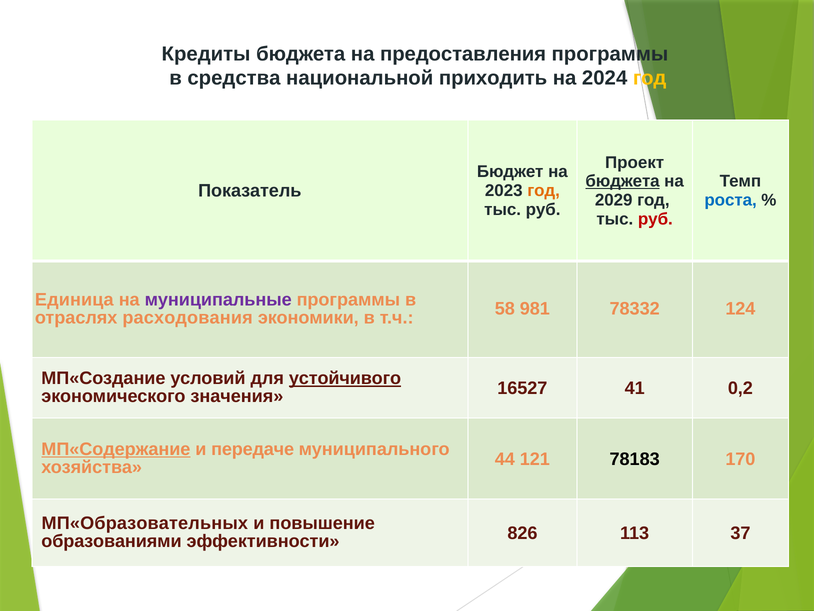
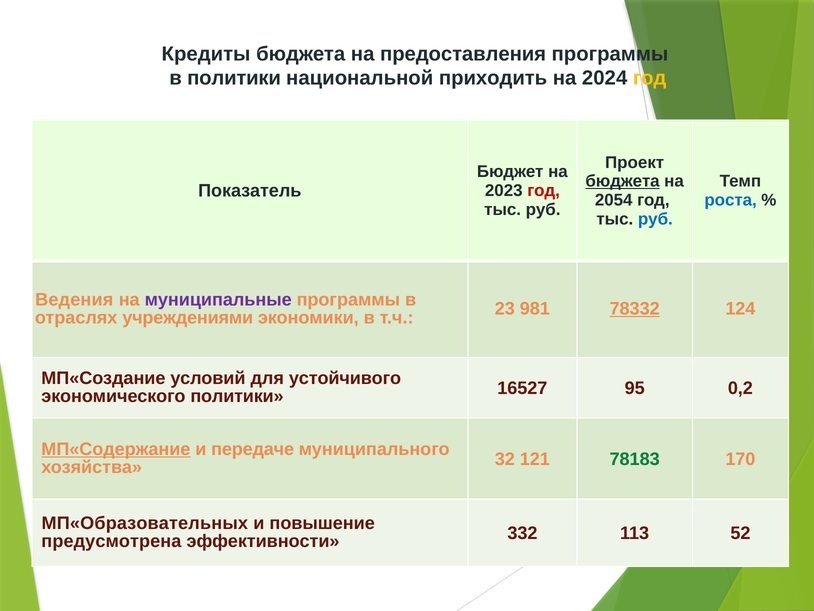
в средства: средства -> политики
год at (544, 191) colour: orange -> red
2029: 2029 -> 2054
руб at (655, 219) colour: red -> blue
Единица: Единица -> Ведения
расходования: расходования -> учреждениями
58: 58 -> 23
78332 underline: none -> present
устойчивого underline: present -> none
экономического значения: значения -> политики
41: 41 -> 95
44: 44 -> 32
78183 colour: black -> green
образованиями: образованиями -> предусмотрена
826: 826 -> 332
37: 37 -> 52
